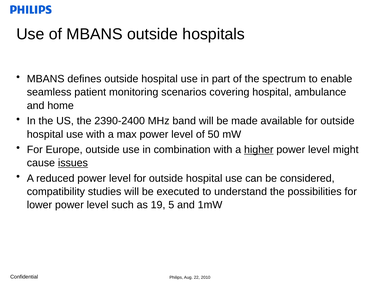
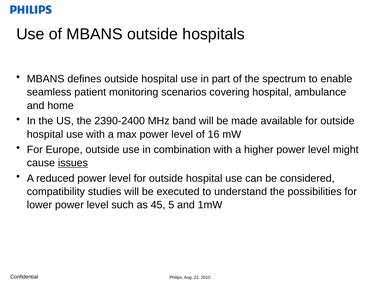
50: 50 -> 16
higher underline: present -> none
19: 19 -> 45
